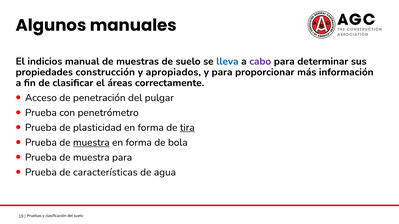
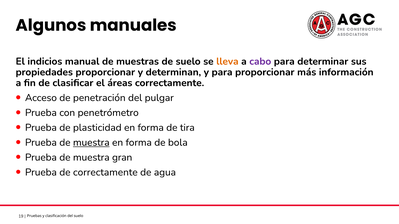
lleva colour: blue -> orange
propiedades construcción: construcción -> proporcionar
apropiados: apropiados -> determinan
tira underline: present -> none
muestra para: para -> gran
de características: características -> correctamente
